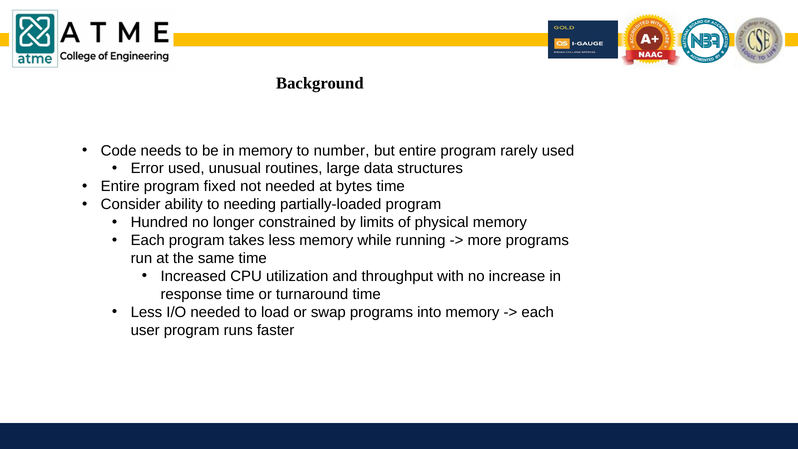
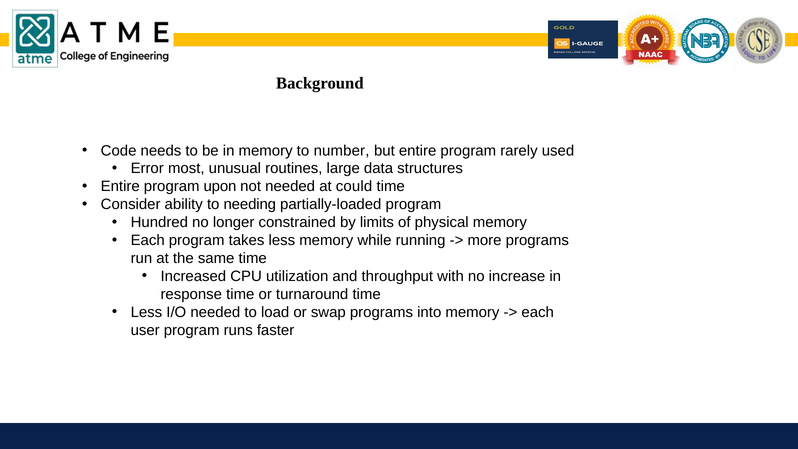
Error used: used -> most
fixed: fixed -> upon
bytes: bytes -> could
